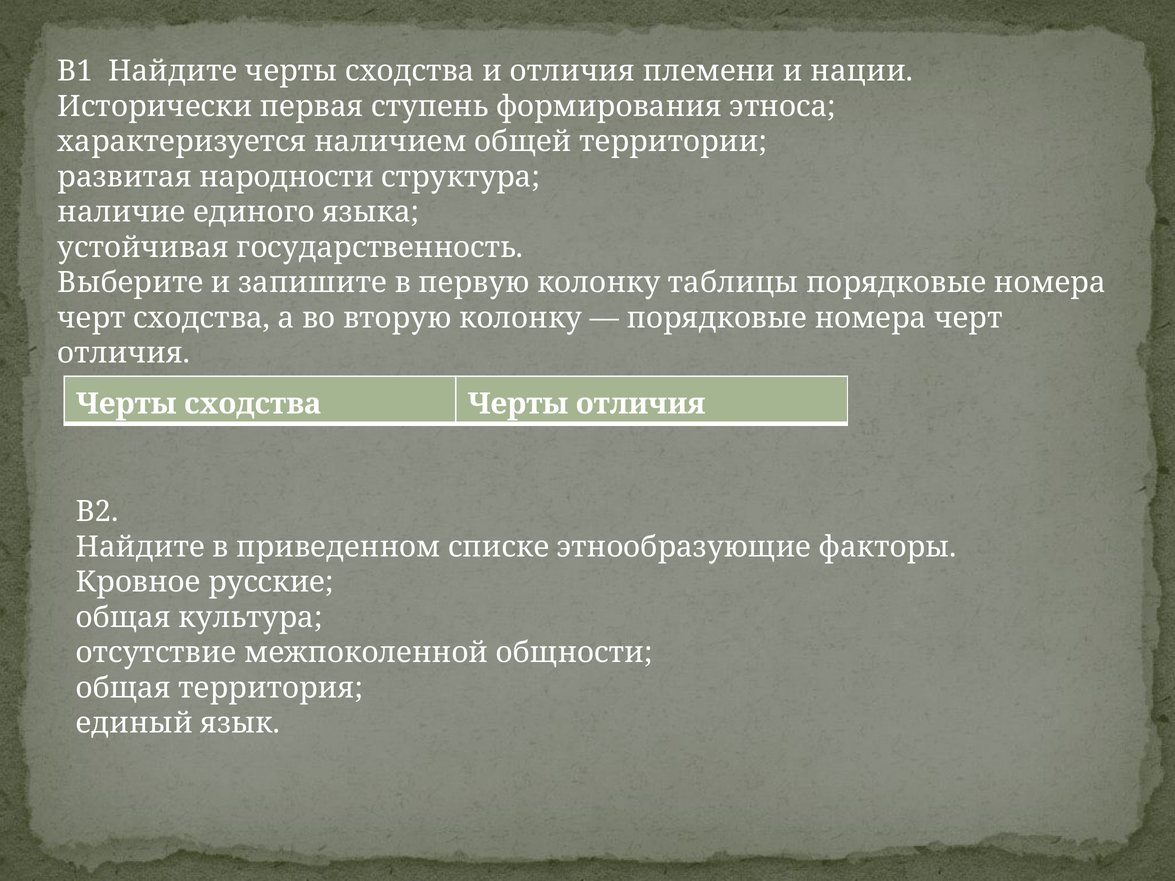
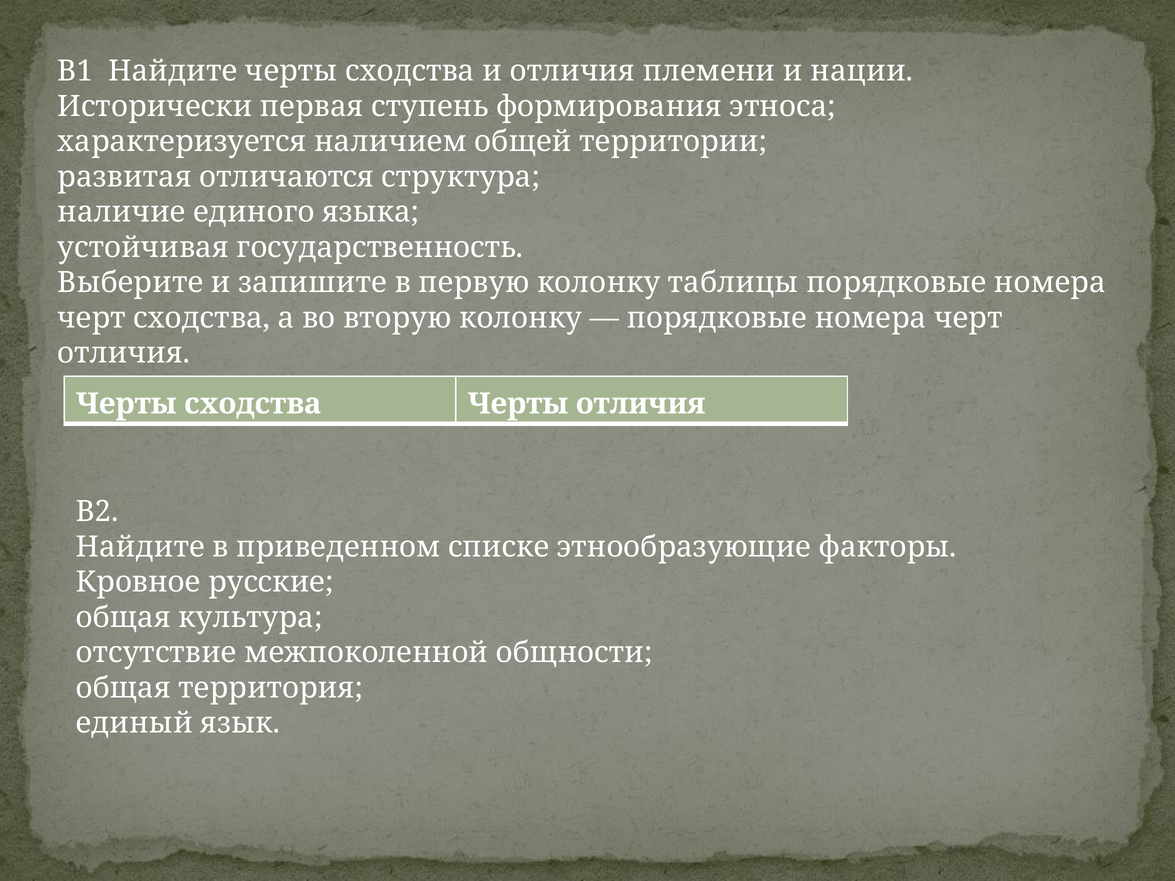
народности: народности -> отличаются
